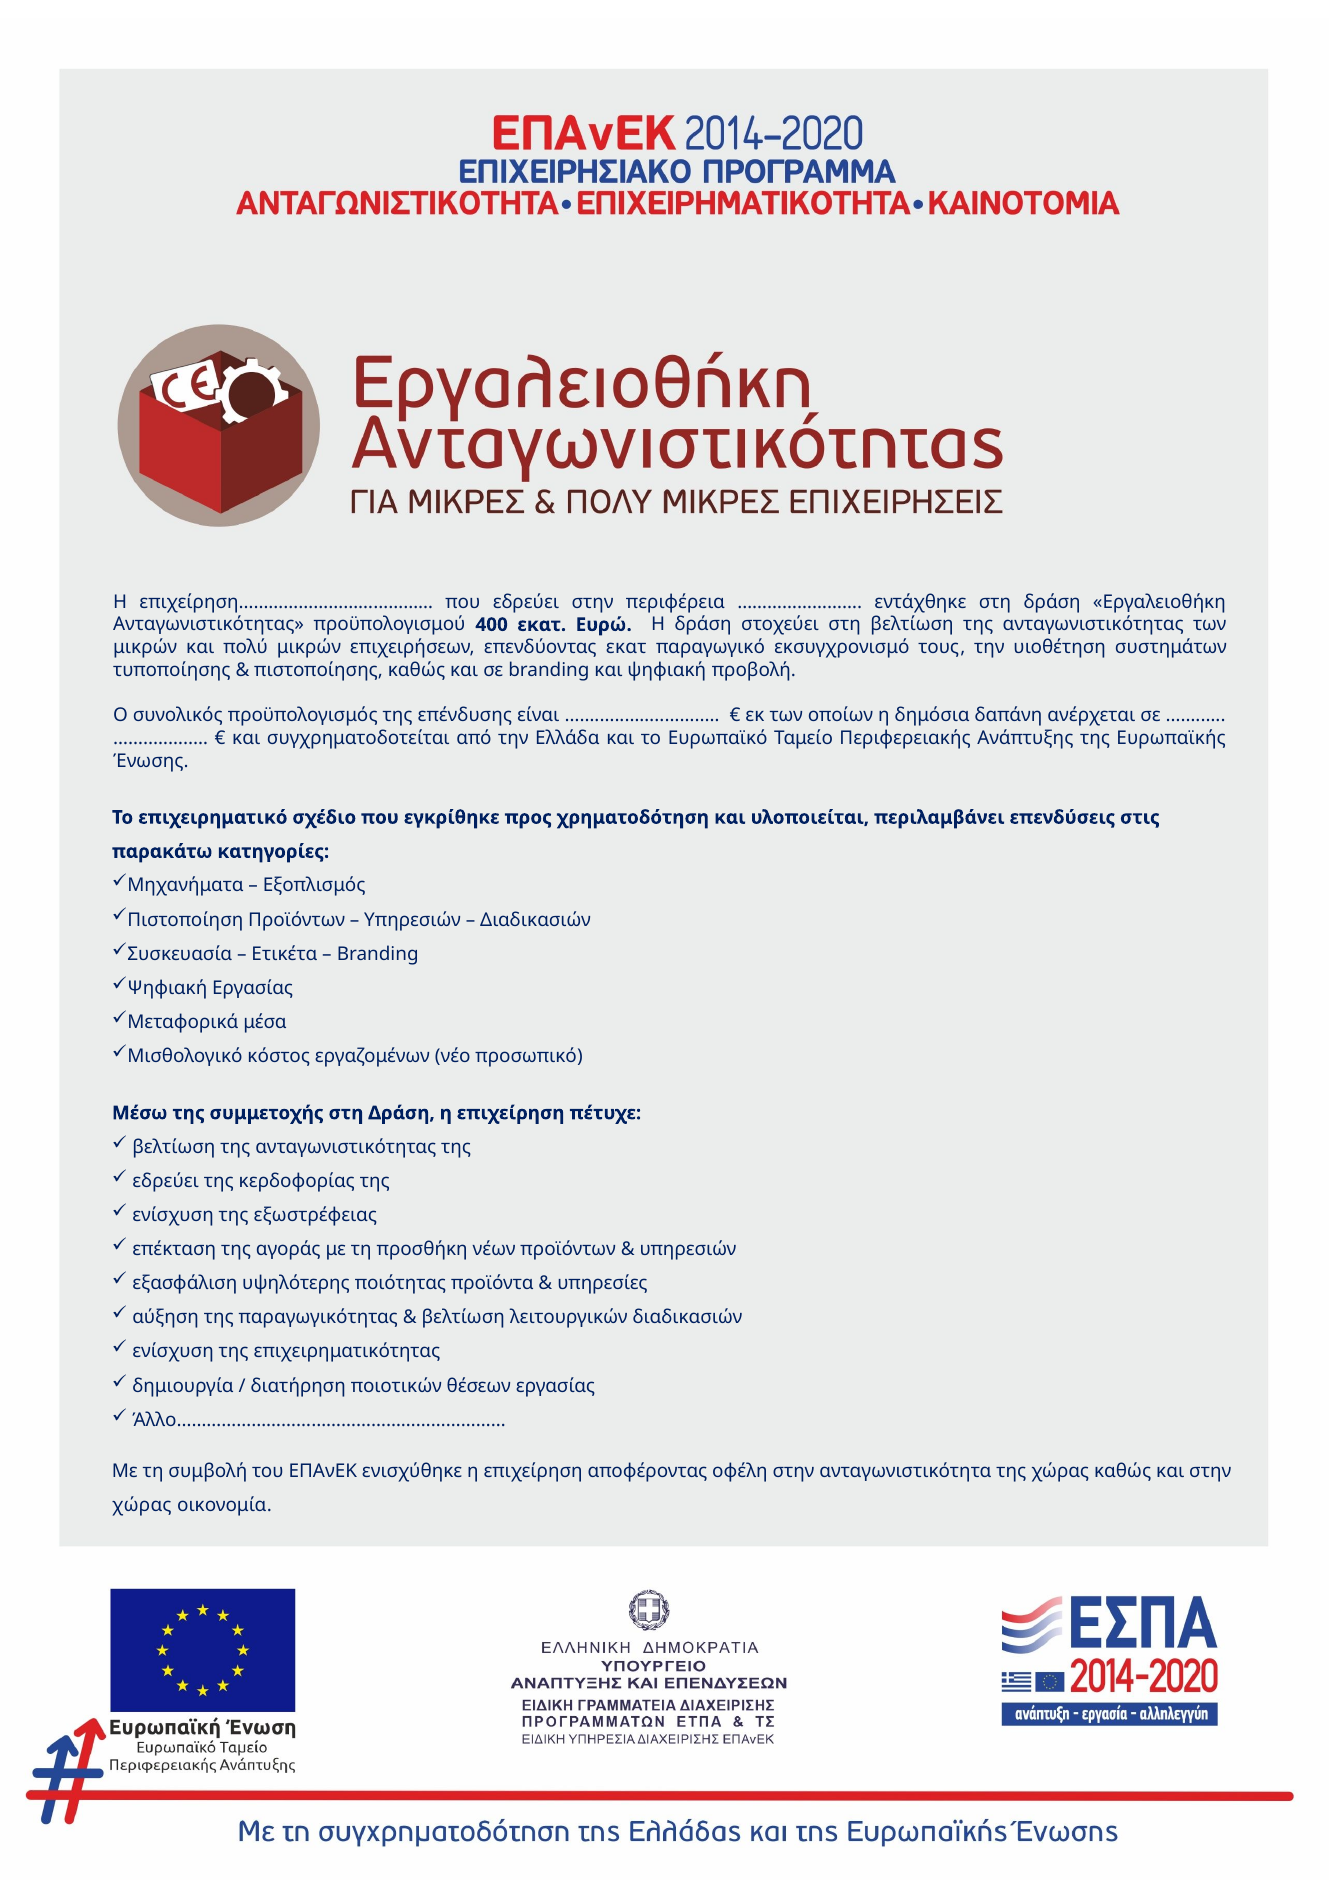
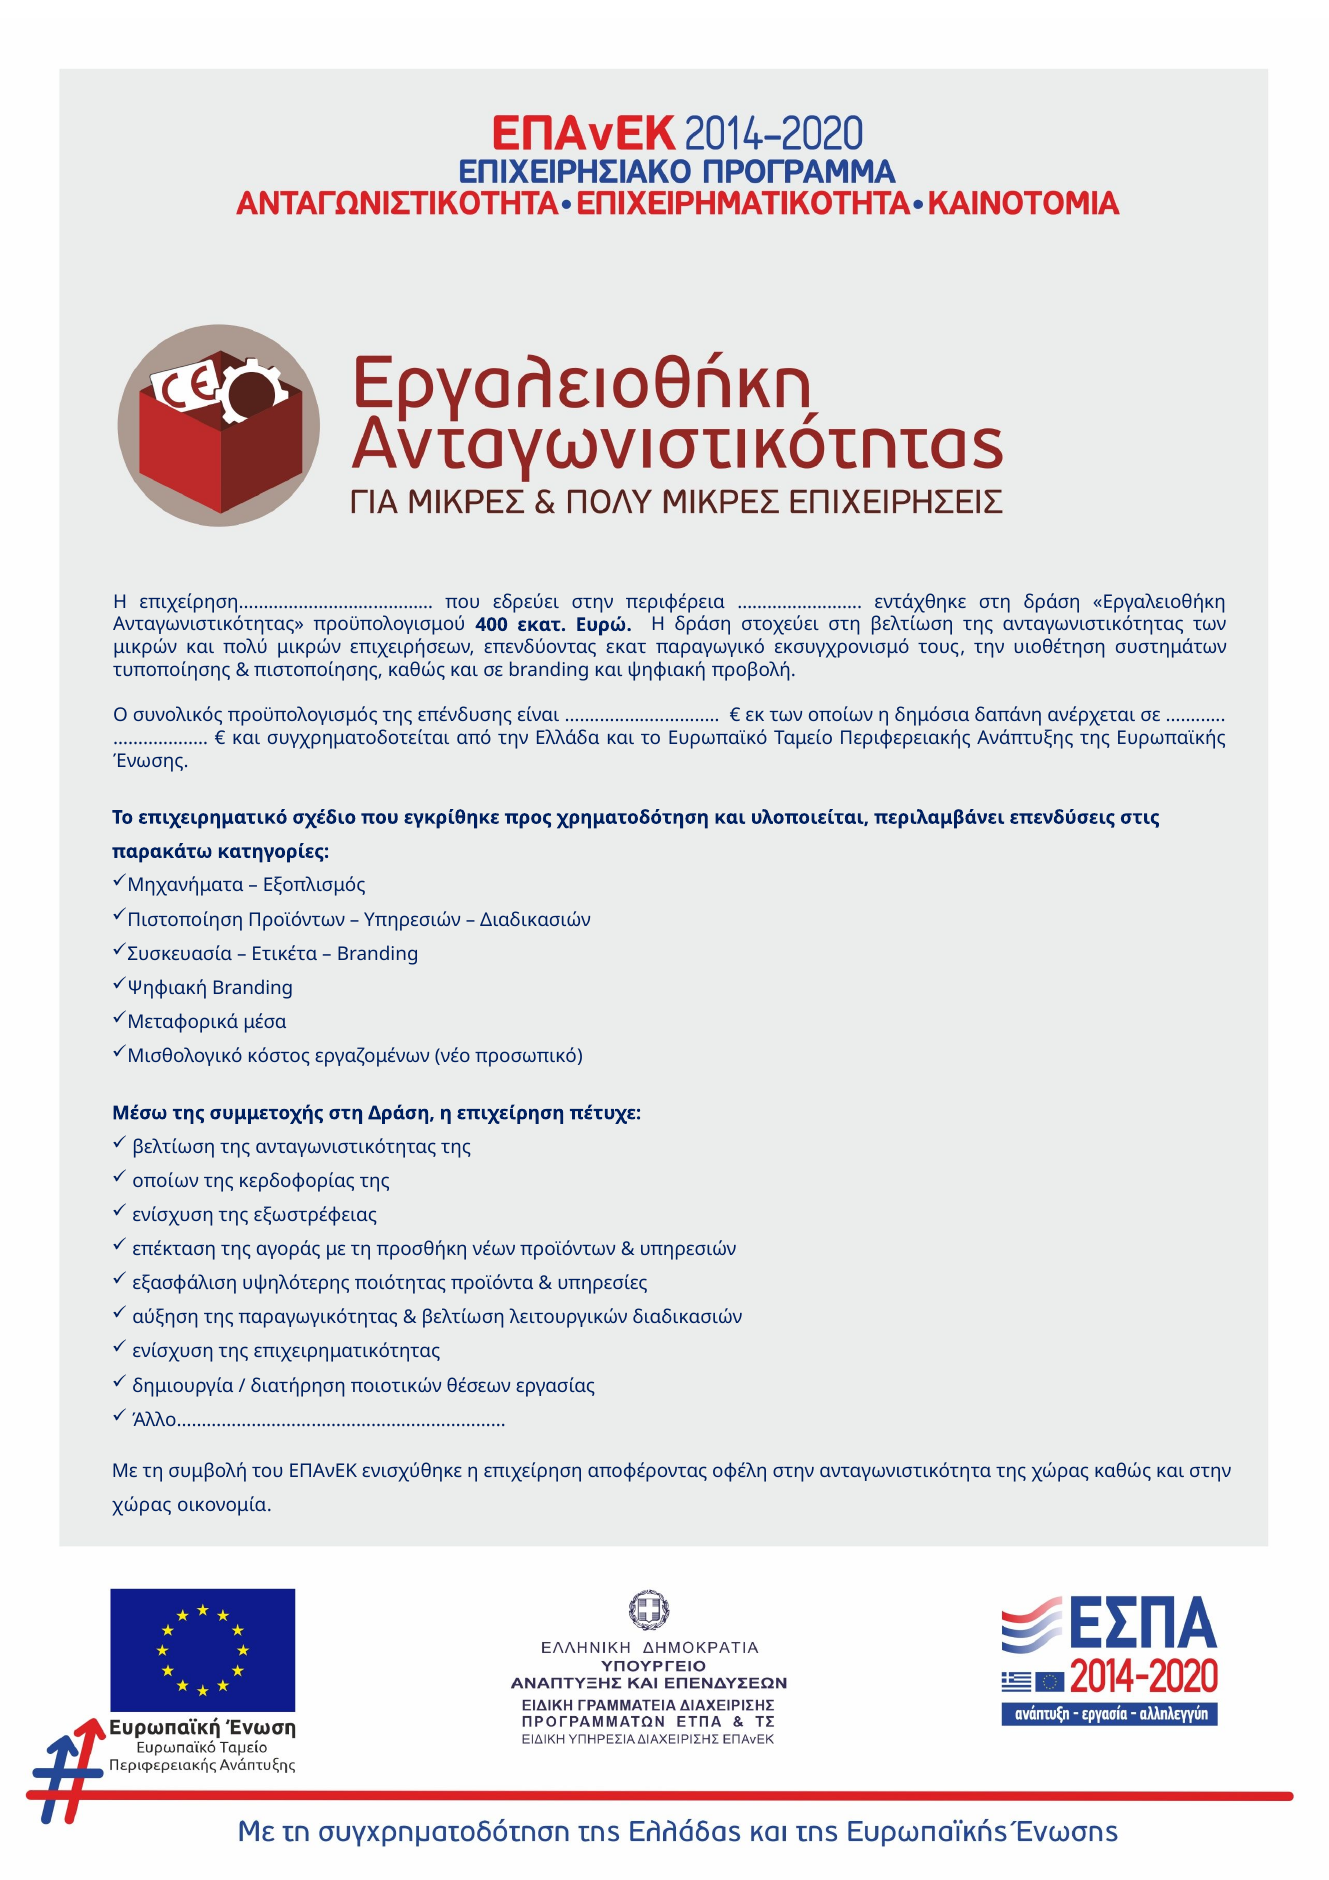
Ψηφιακή Εργασίας: Εργασίας -> Branding
εδρεύει at (166, 1181): εδρεύει -> οποίων
